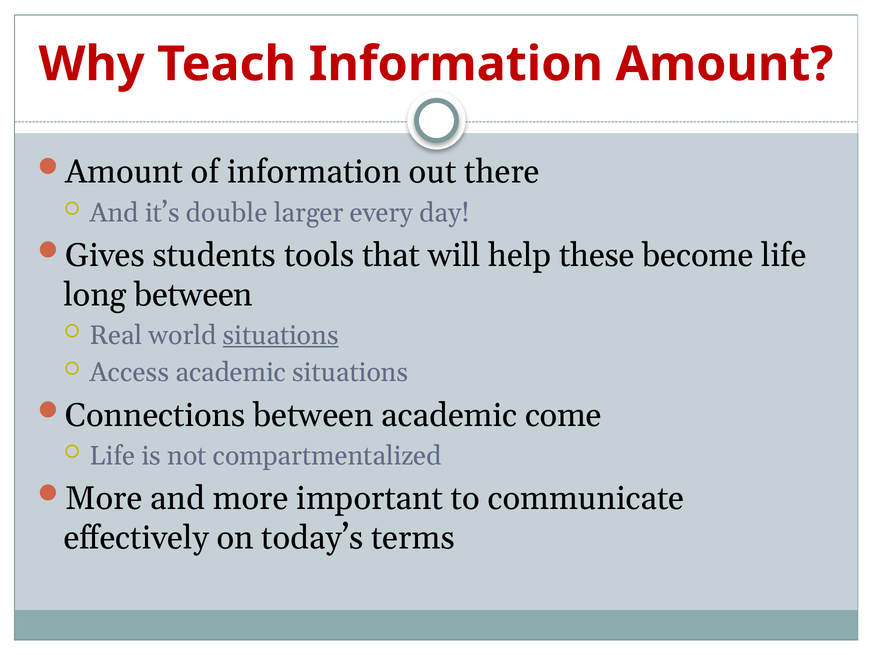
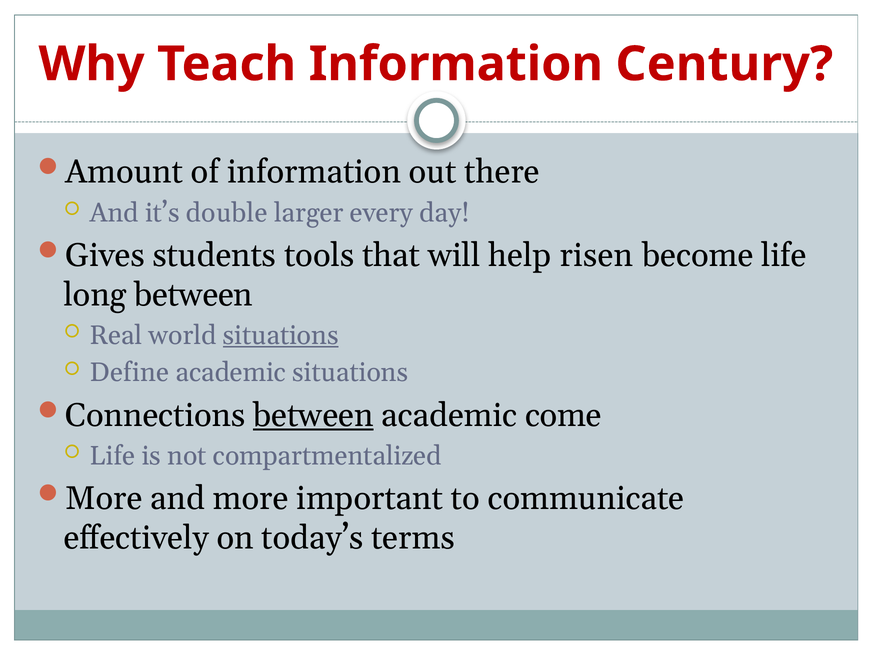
Information Amount: Amount -> Century
these: these -> risen
Access: Access -> Define
between at (313, 415) underline: none -> present
